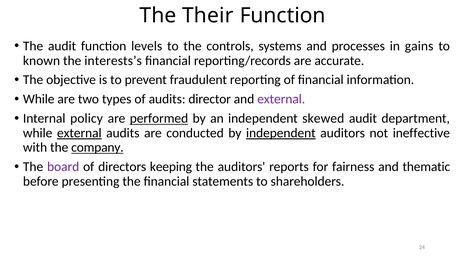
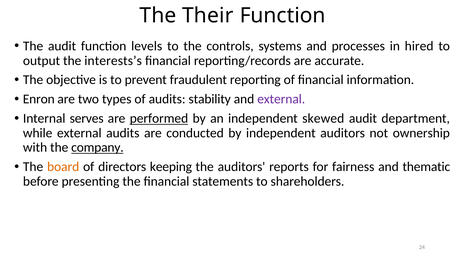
gains: gains -> hired
known: known -> output
While at (39, 99): While -> Enron
director: director -> stability
policy: policy -> serves
external at (79, 133) underline: present -> none
independent at (281, 133) underline: present -> none
ineffective: ineffective -> ownership
board colour: purple -> orange
